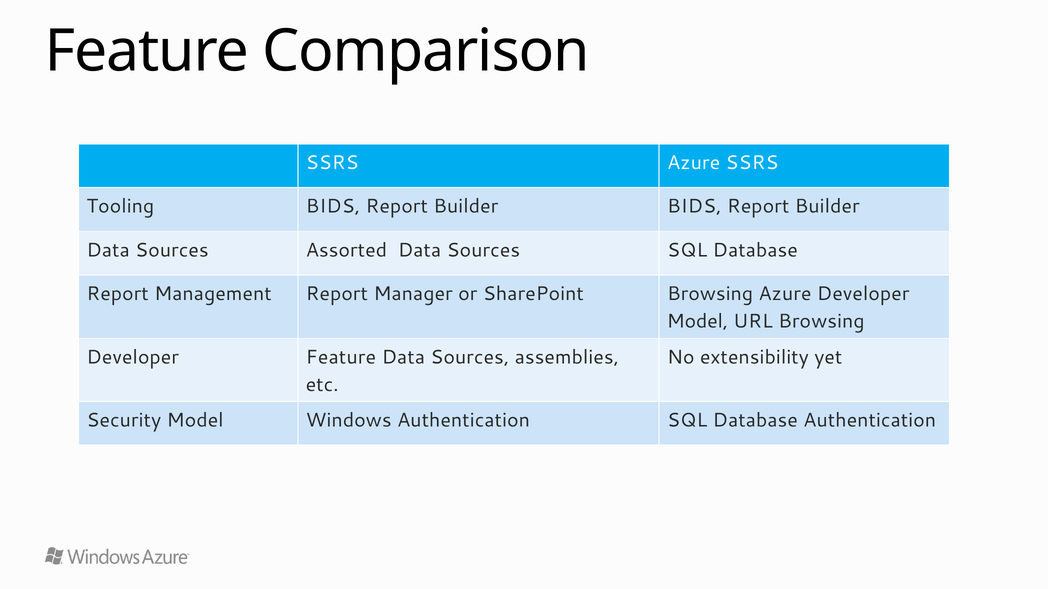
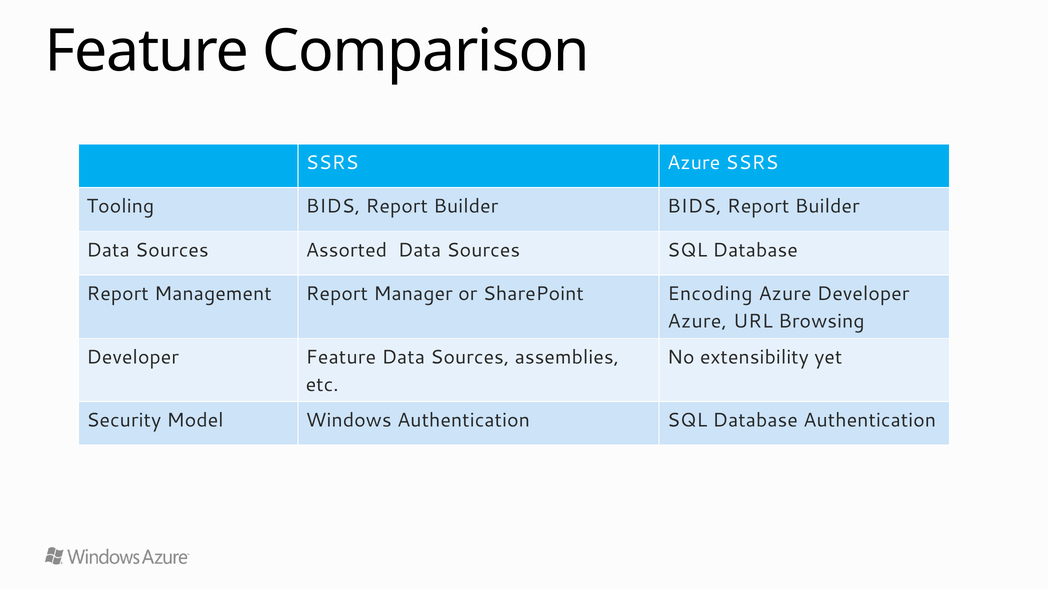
SharePoint Browsing: Browsing -> Encoding
Model at (697, 322): Model -> Azure
